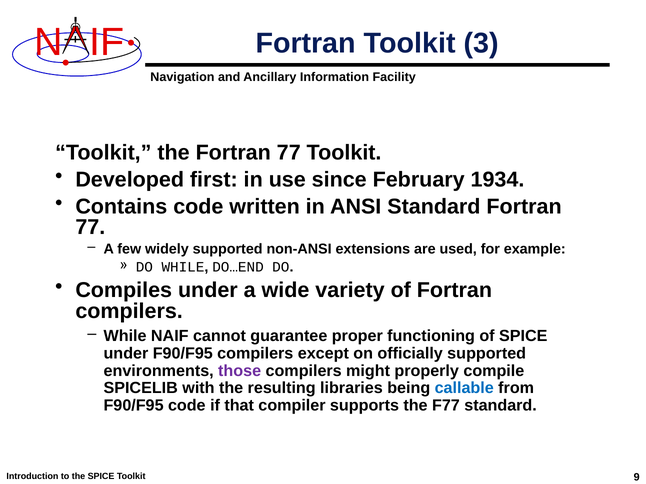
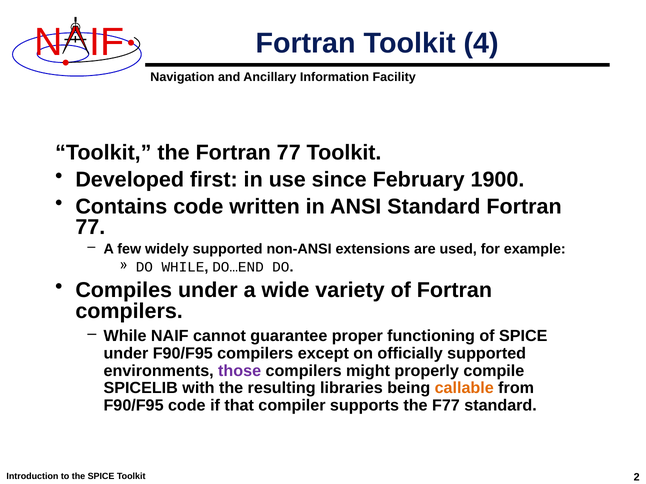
3: 3 -> 4
1934: 1934 -> 1900
callable colour: blue -> orange
9: 9 -> 2
